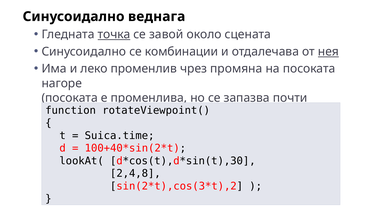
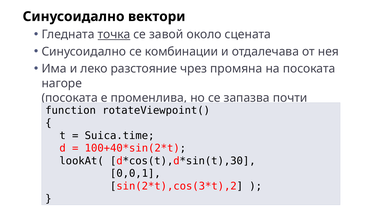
веднага: веднага -> вектори
нея underline: present -> none
променлив: променлив -> разстояние
2,4,8: 2,4,8 -> 0,0,1
